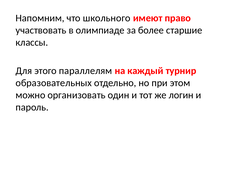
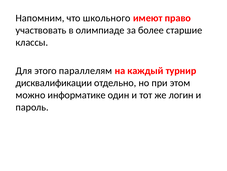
образовательных: образовательных -> дисквалификации
организовать: организовать -> информатике
